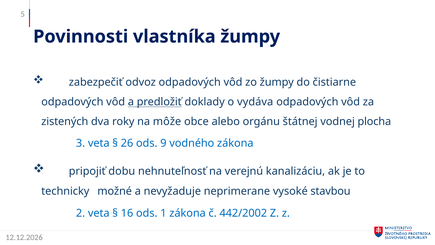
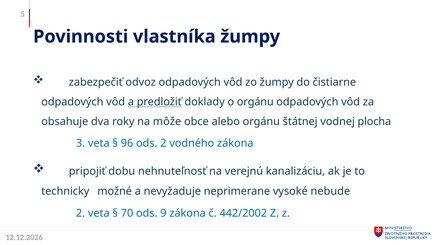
o vydáva: vydáva -> orgánu
zistených: zistených -> obsahuje
26: 26 -> 96
ods 9: 9 -> 2
stavbou: stavbou -> nebude
16: 16 -> 70
1: 1 -> 9
